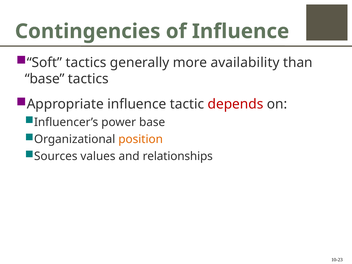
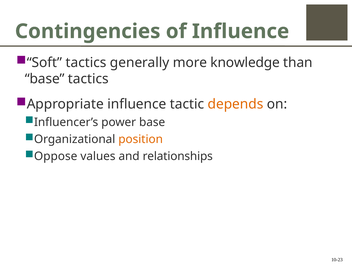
availability: availability -> knowledge
depends colour: red -> orange
Sources: Sources -> Oppose
